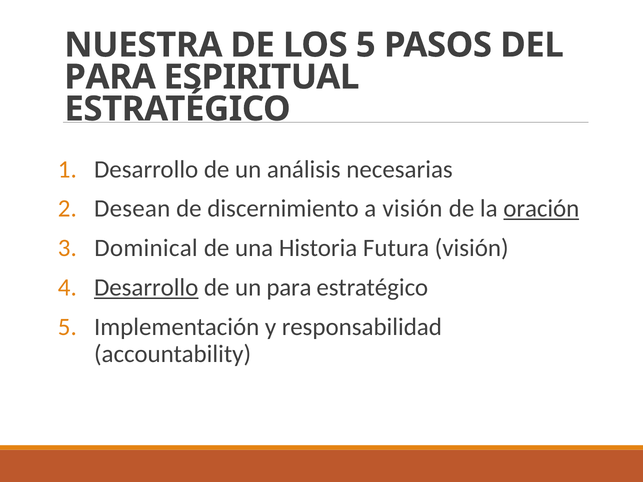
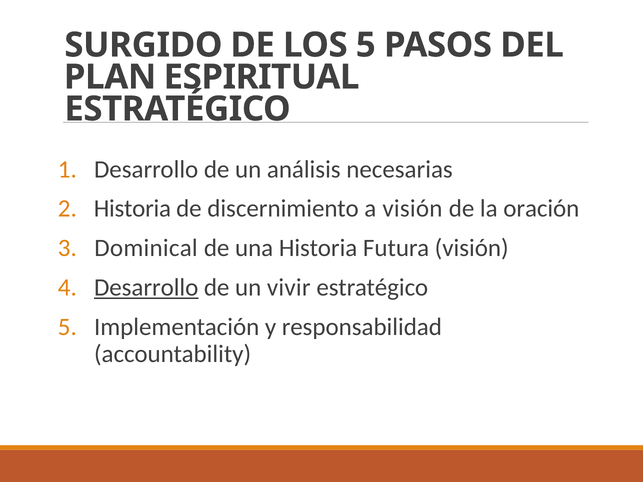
NUESTRA: NUESTRA -> SURGIDO
PARA at (110, 77): PARA -> PLAN
Desean at (132, 209): Desean -> Historia
oración underline: present -> none
un para: para -> vivir
